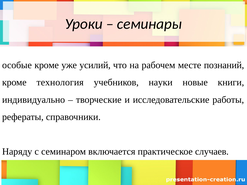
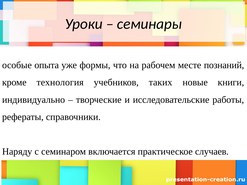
особые кроме: кроме -> опыта
усилий: усилий -> формы
науки: науки -> таких
